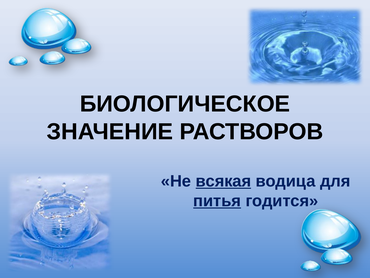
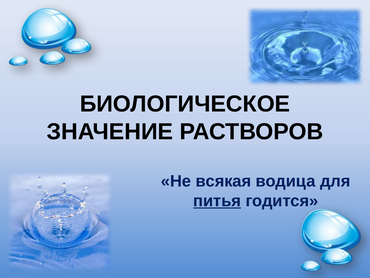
всякая underline: present -> none
